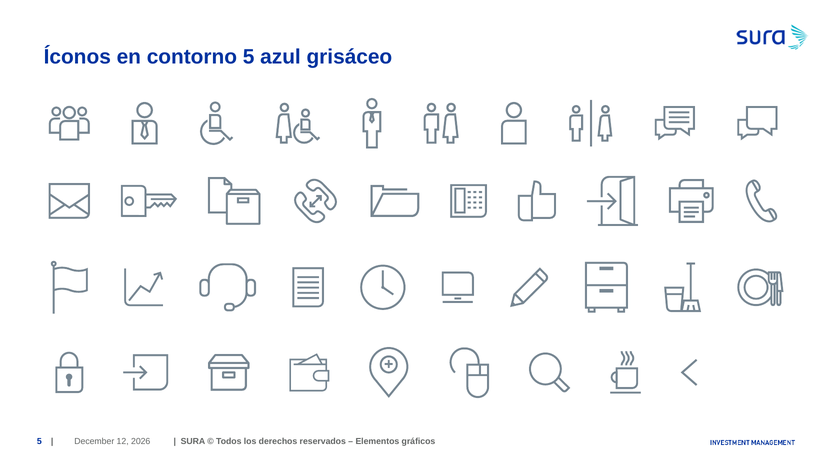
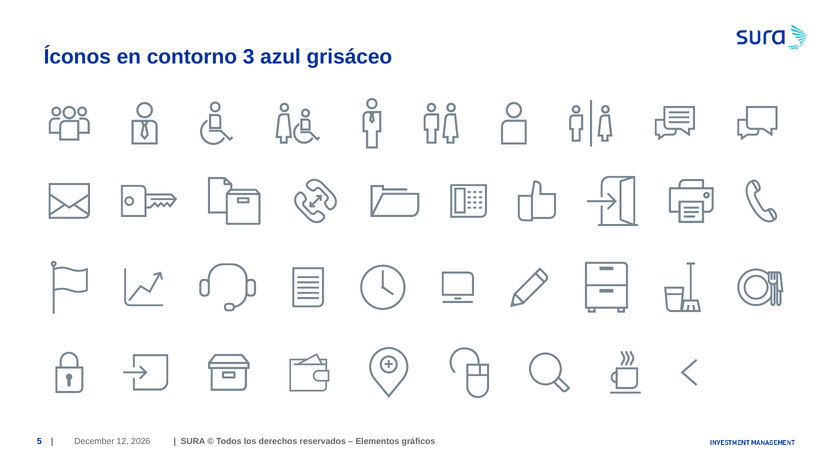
contorno 5: 5 -> 3
